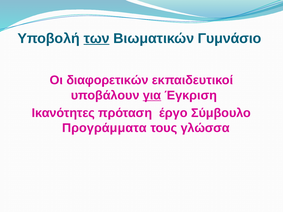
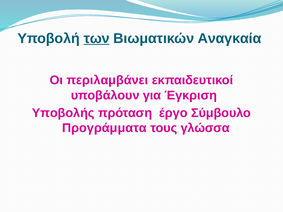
Γυμνάσιο: Γυμνάσιο -> Αναγκαία
διαφορετικών: διαφορετικών -> περιλαμβάνει
για underline: present -> none
Ικανότητες: Ικανότητες -> Υποβολής
